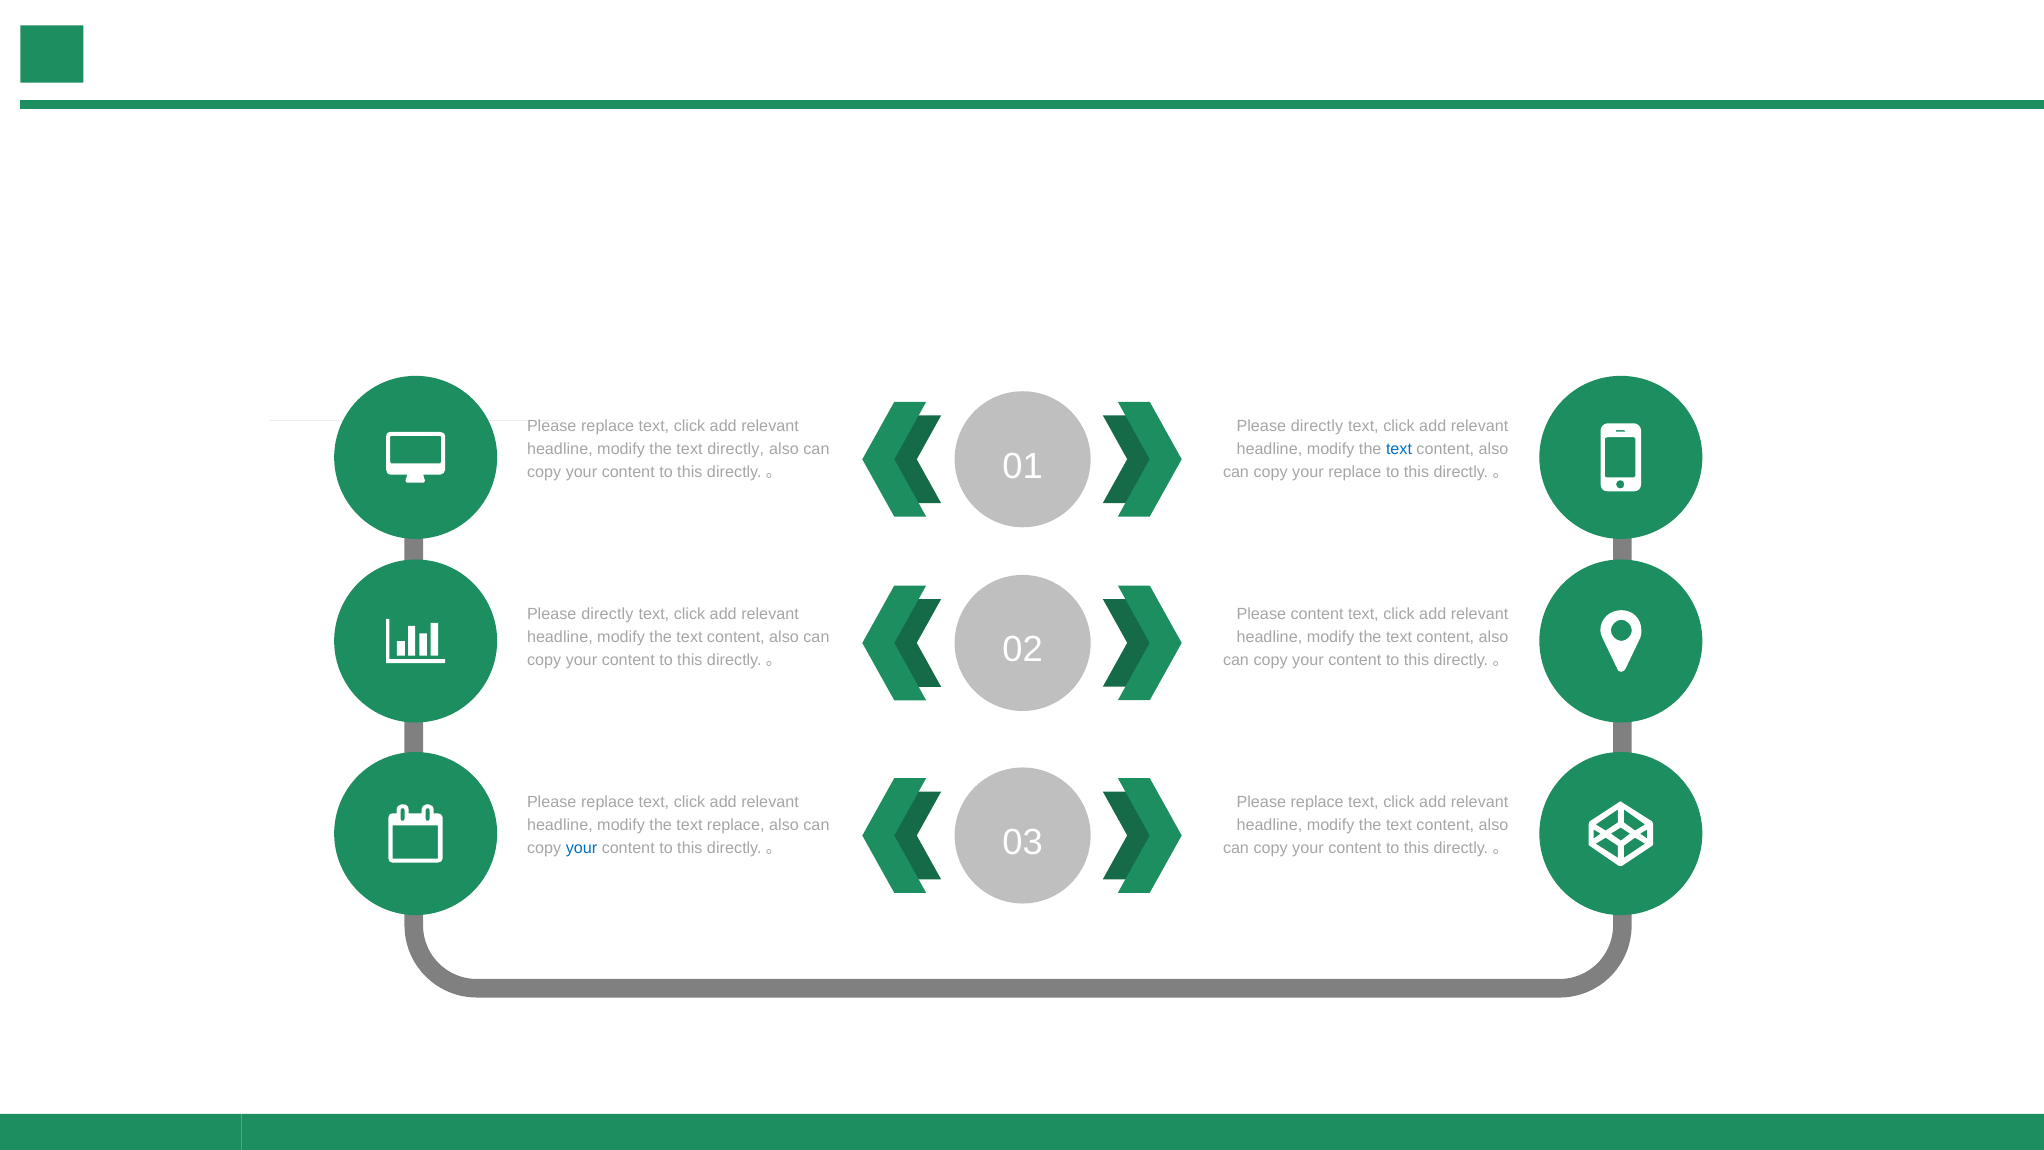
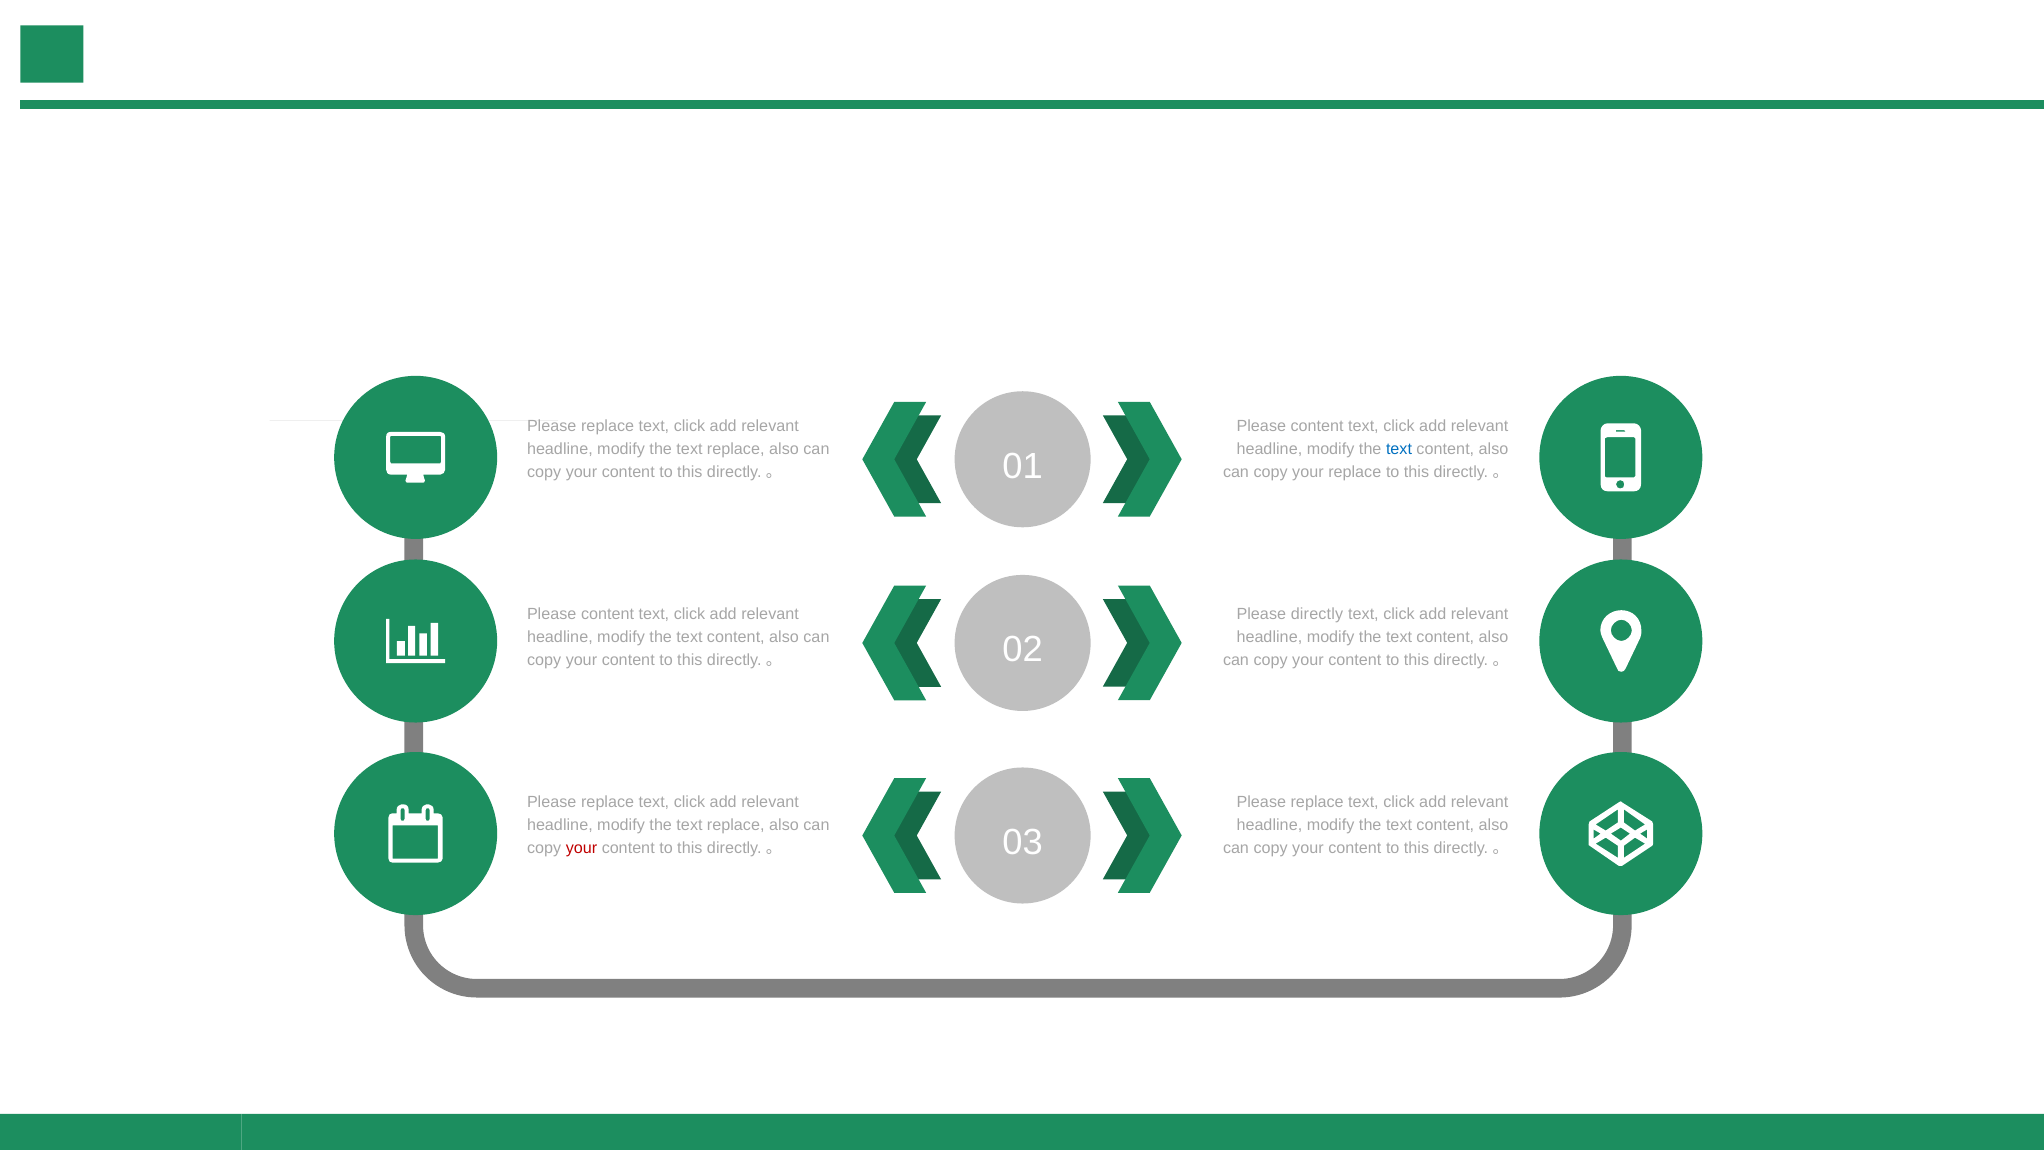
directly at (1317, 426): directly -> content
directly at (736, 449): directly -> replace
directly at (607, 614): directly -> content
Please content: content -> directly
your at (582, 848) colour: blue -> red
